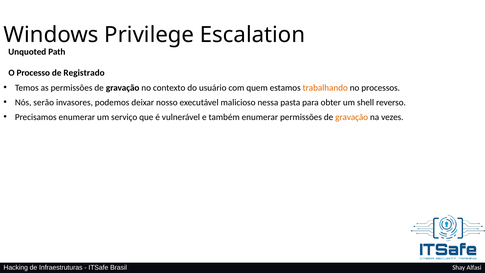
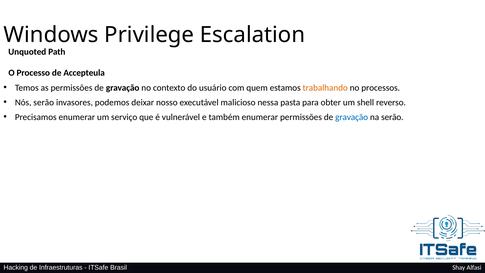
Registrado: Registrado -> Accepteula
gravação at (352, 117) colour: orange -> blue
na vezes: vezes -> serão
